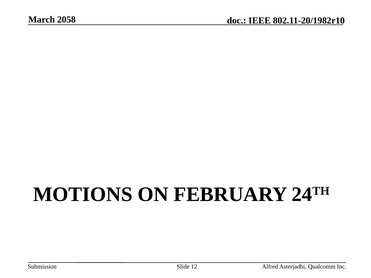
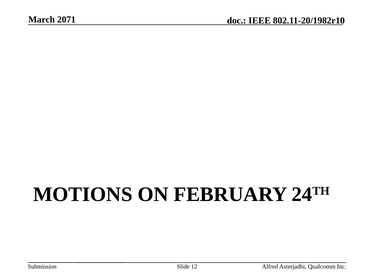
2058: 2058 -> 2071
